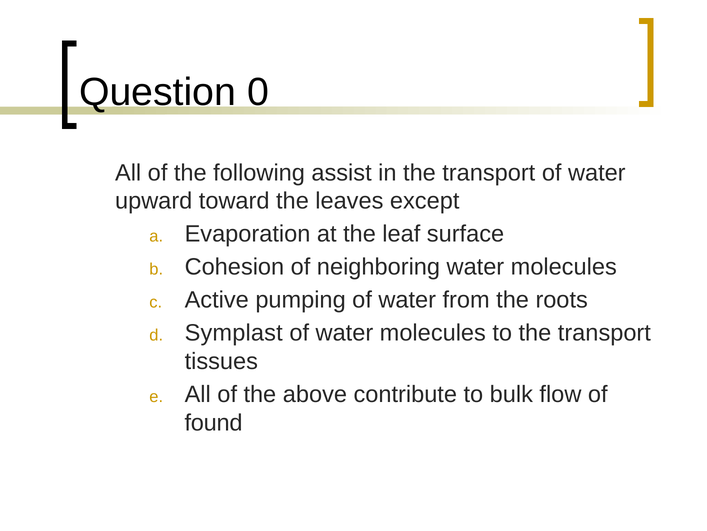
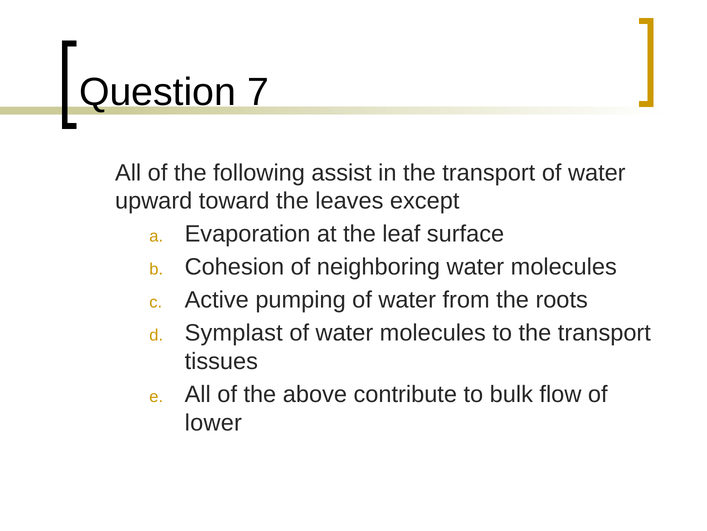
0: 0 -> 7
found: found -> lower
